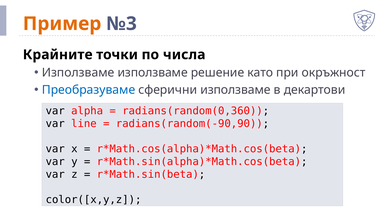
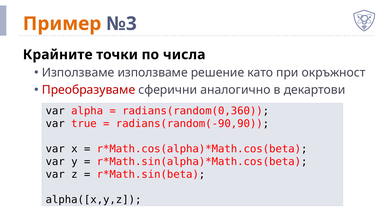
Преобразуваме colour: blue -> red
сферични използваме: използваме -> аналогично
line: line -> true
color([x,y,z: color([x,y,z -> alpha([x,y,z
